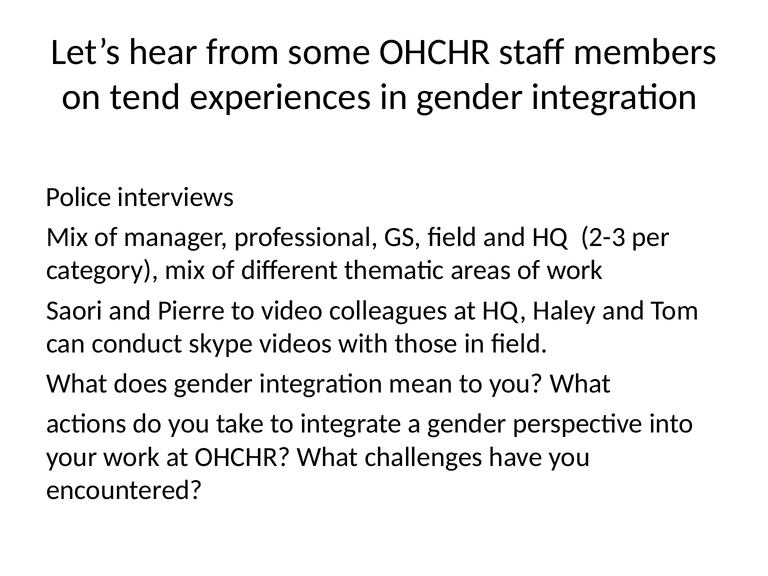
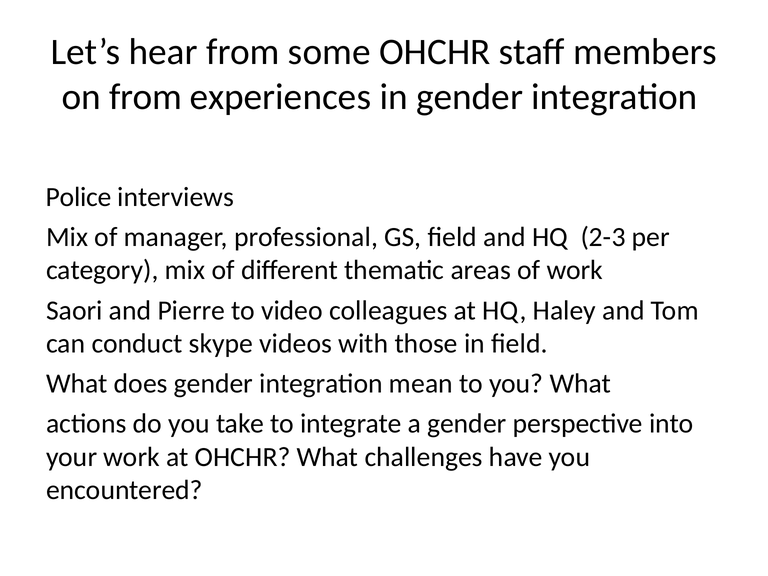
on tend: tend -> from
